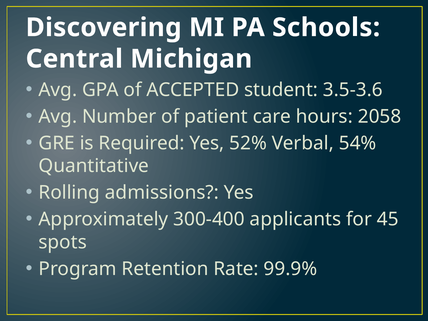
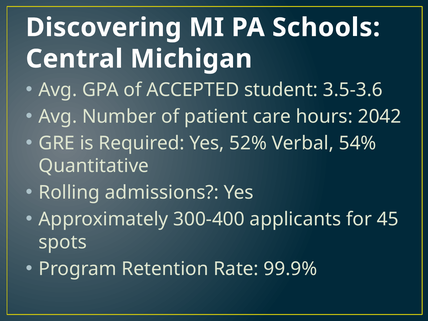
2058: 2058 -> 2042
